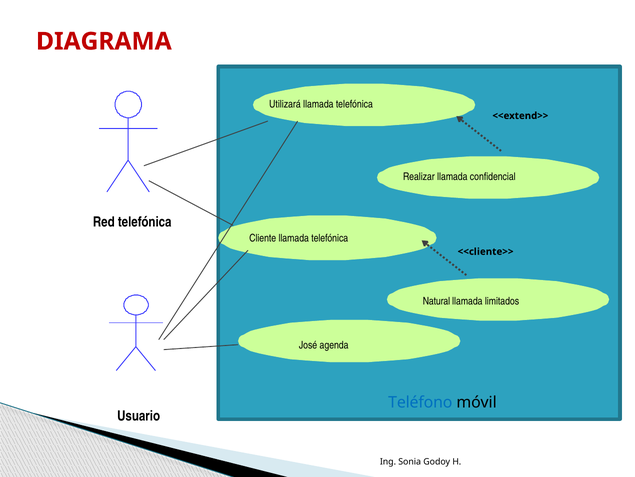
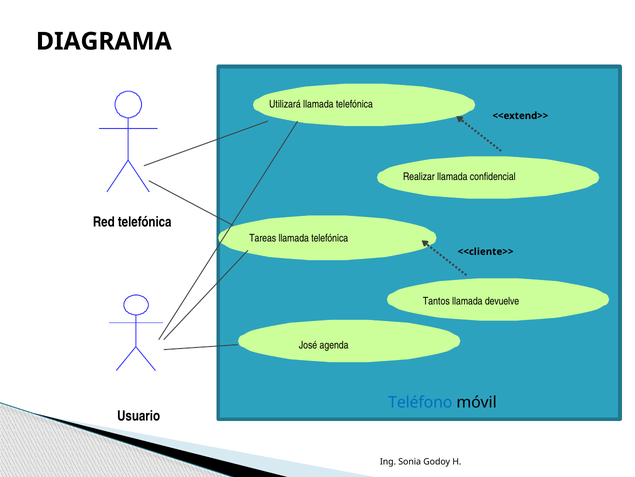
DIAGRAMA colour: red -> black
Cliente: Cliente -> Tareas
Natural: Natural -> Tantos
limitados: limitados -> devuelve
